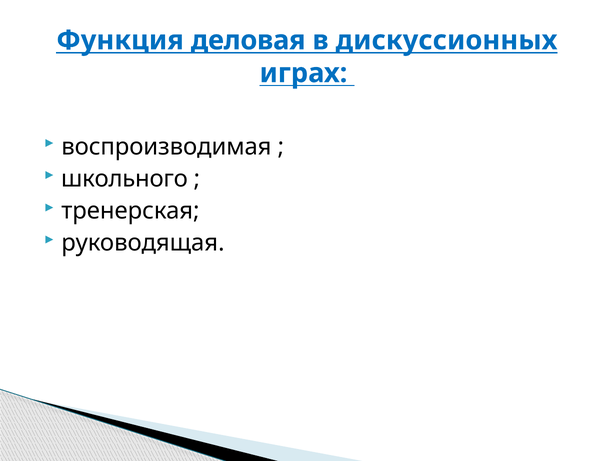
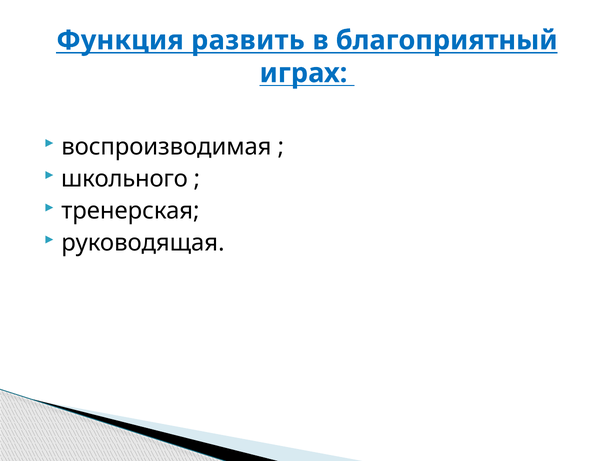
деловая: деловая -> развить
дискуссионных: дискуссионных -> благоприятный
